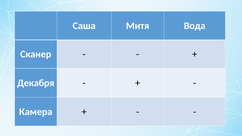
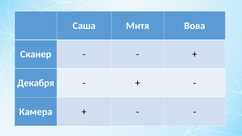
Вода: Вода -> Вова
